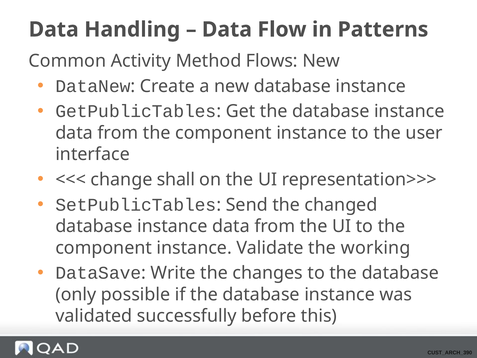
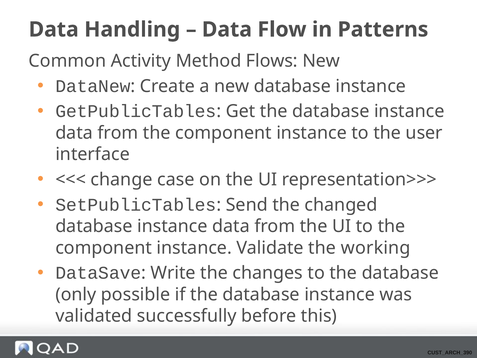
shall: shall -> case
